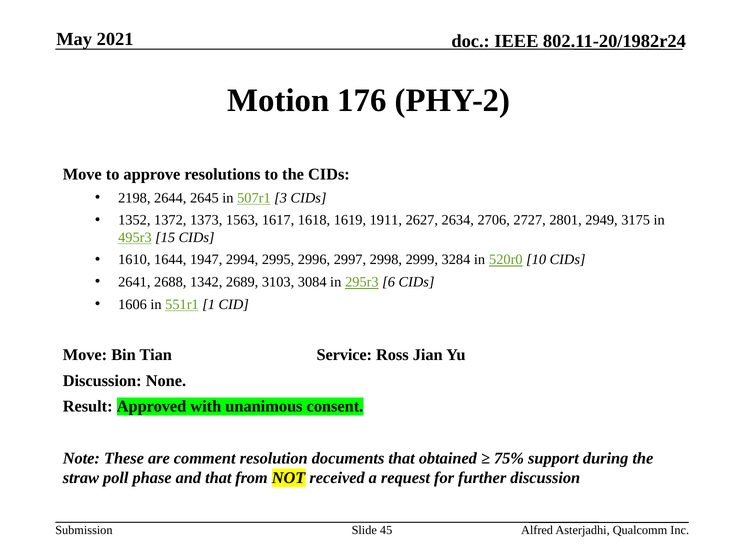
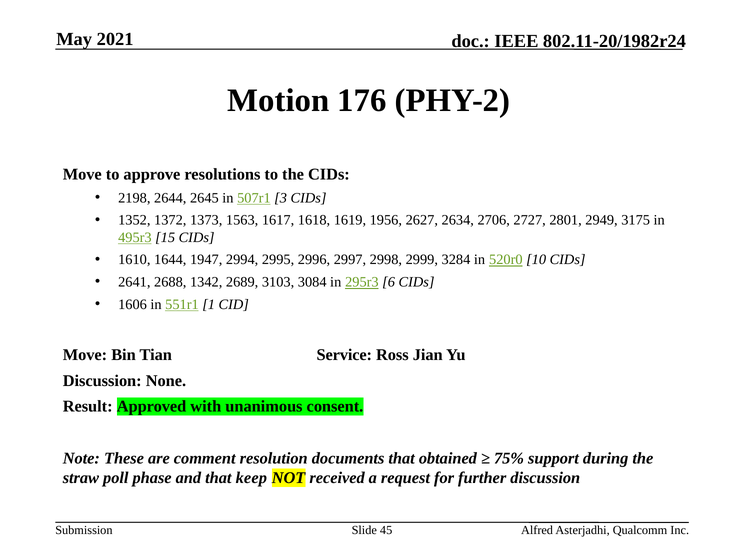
1911: 1911 -> 1956
from: from -> keep
